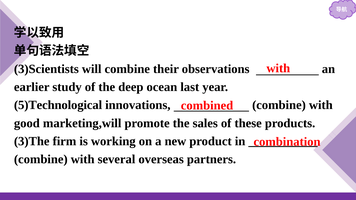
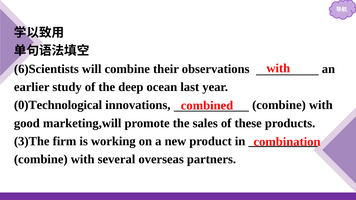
3)Scientists: 3)Scientists -> 6)Scientists
5)Technological: 5)Technological -> 0)Technological
